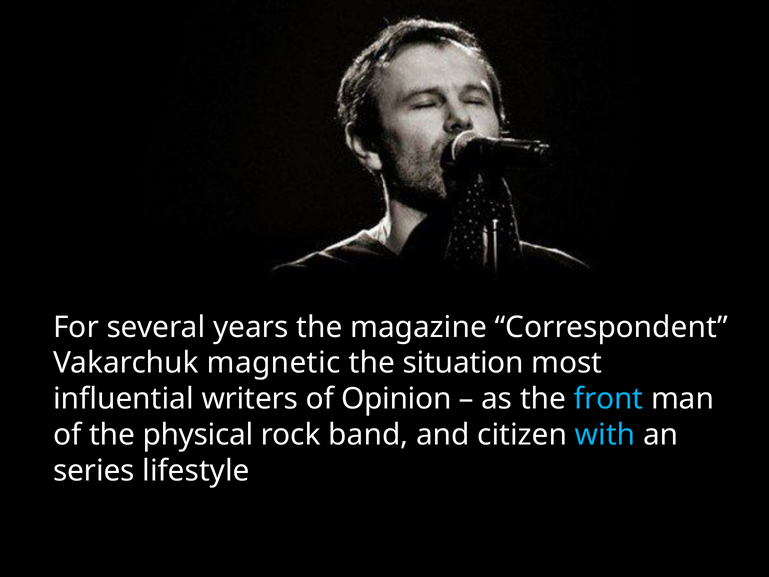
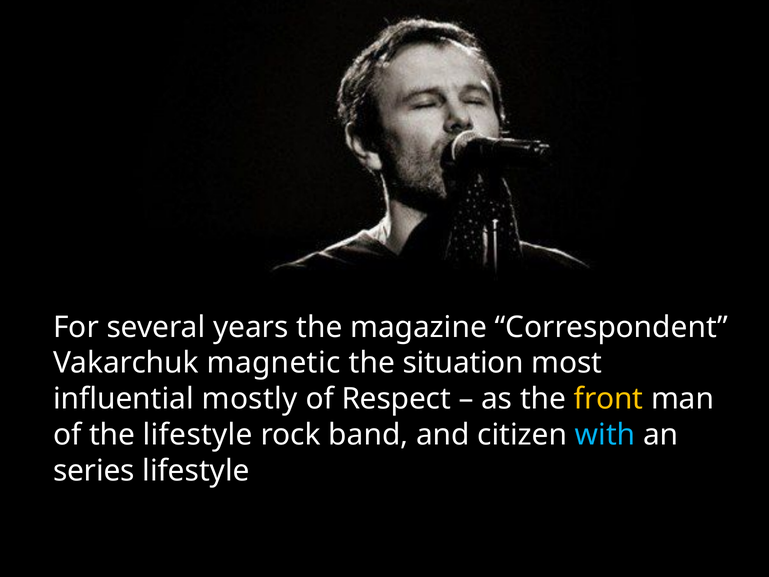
writers: writers -> mostly
Opinion: Opinion -> Respect
front colour: light blue -> yellow
the physical: physical -> lifestyle
